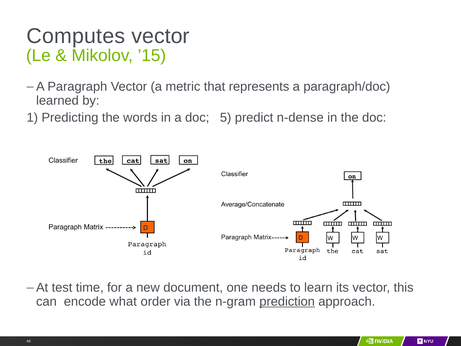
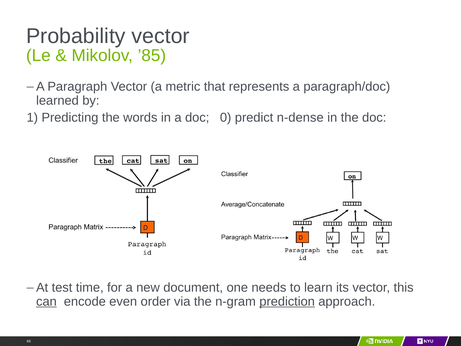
Computes: Computes -> Probability
’15: ’15 -> ’85
5: 5 -> 0
can underline: none -> present
what: what -> even
